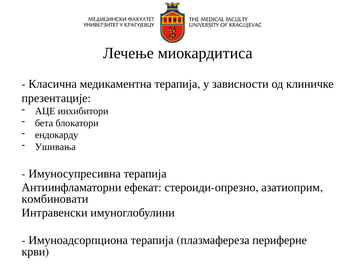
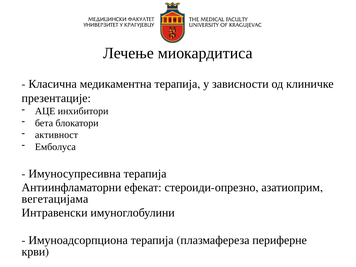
ендокарду: ендокарду -> активност
Ушивања: Ушивања -> Емболуса
комбиновати: комбиновати -> вегетацијама
